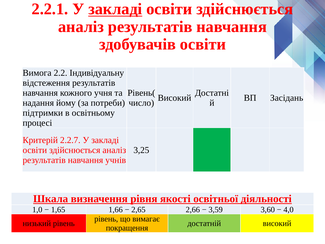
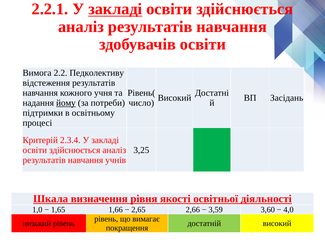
Індивідуальну: Індивідуальну -> Педколективу
йому underline: none -> present
2.2.7: 2.2.7 -> 2.3.4
